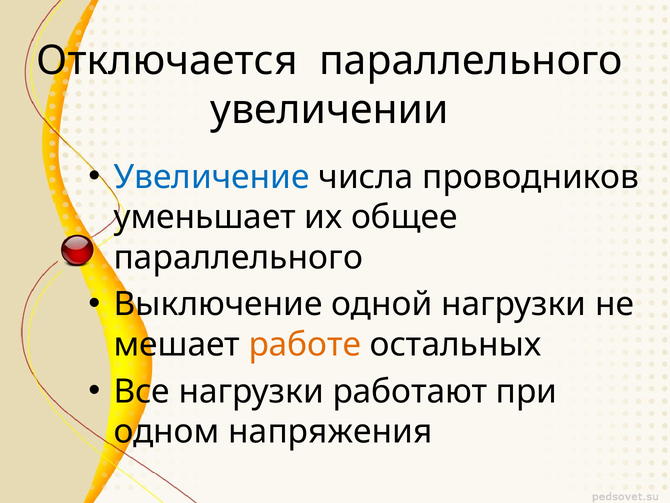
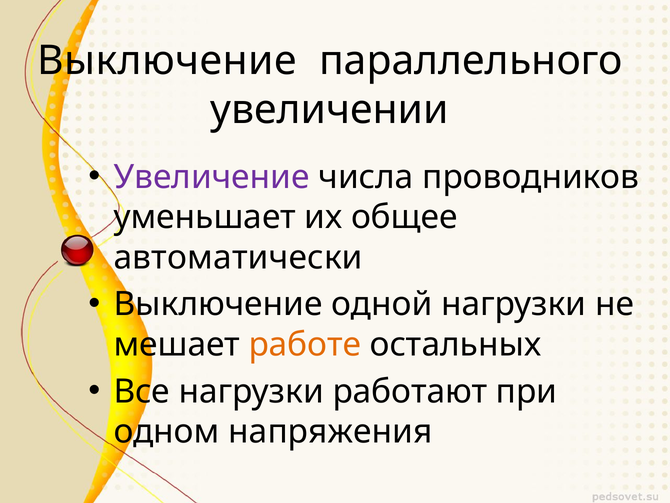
Отключается at (167, 60): Отключается -> Выключение
Увеличение colour: blue -> purple
параллельного at (238, 257): параллельного -> автоматически
